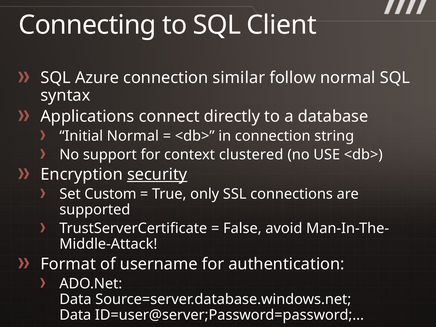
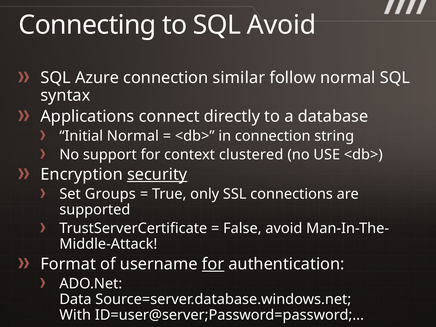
SQL Client: Client -> Avoid
Custom: Custom -> Groups
for at (213, 264) underline: none -> present
Data at (75, 315): Data -> With
